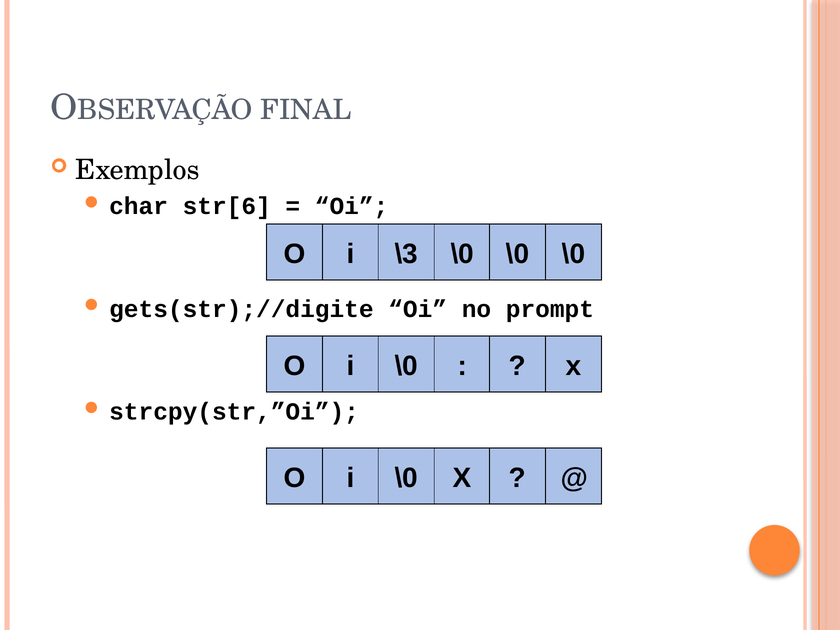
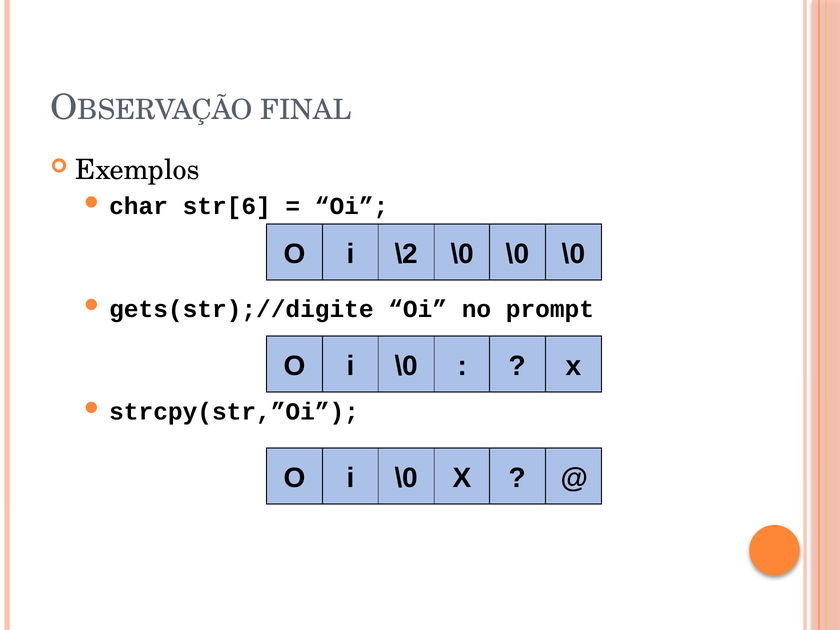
\3: \3 -> \2
